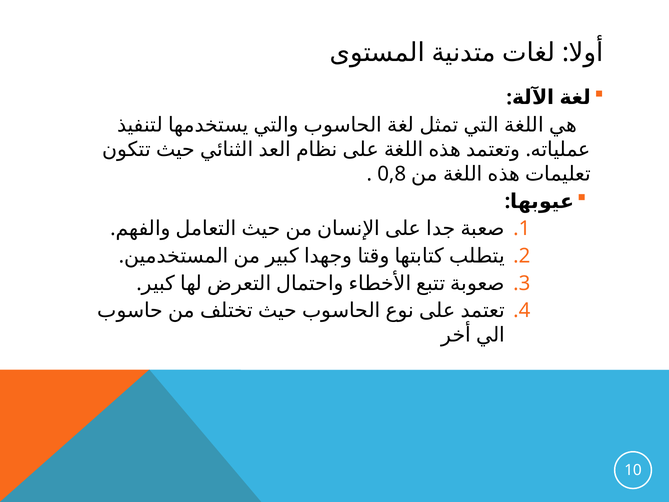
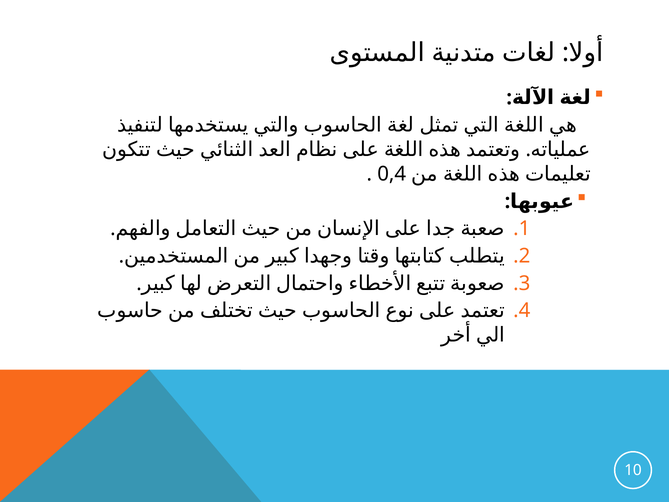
0,8: 0,8 -> 0,4
